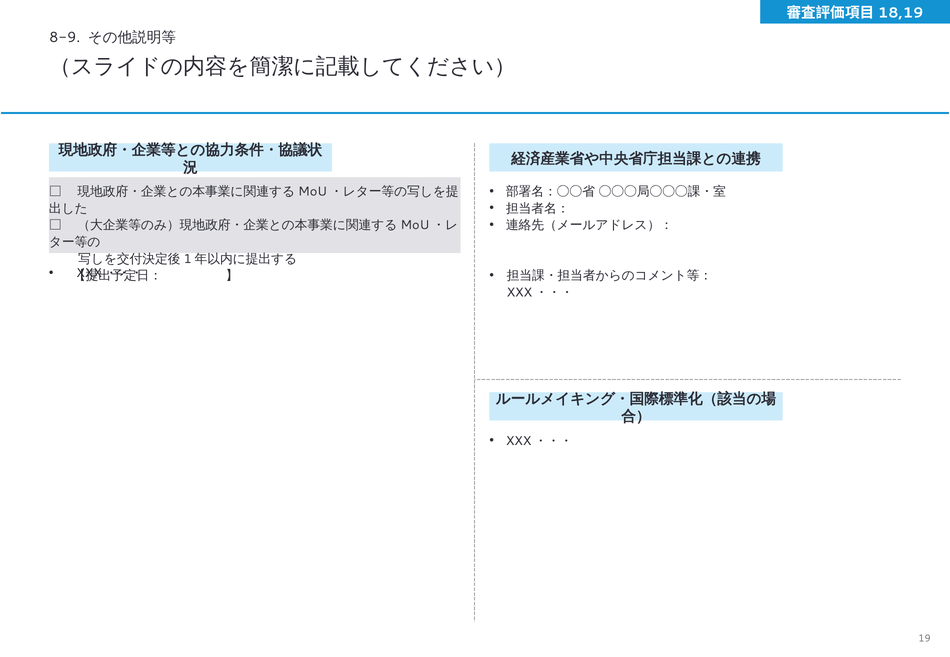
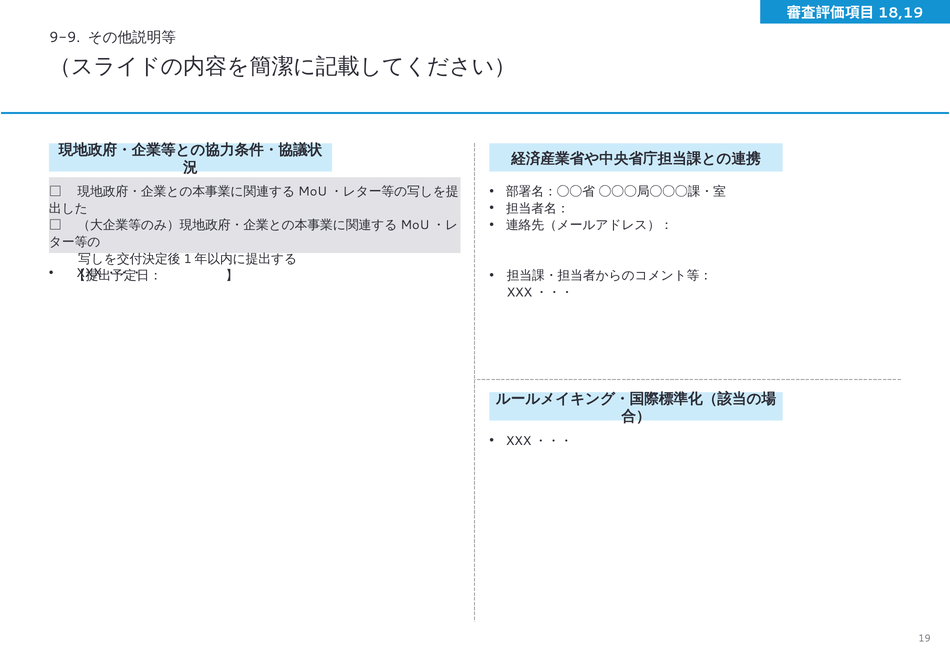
8-9: 8-9 -> 9-9
